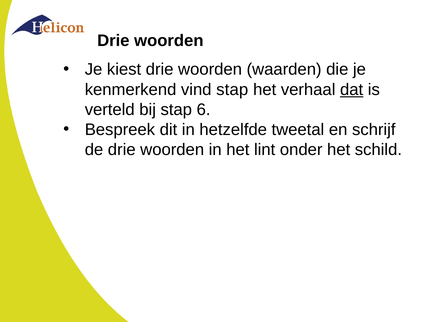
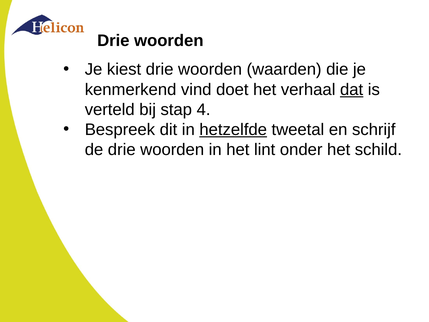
vind stap: stap -> doet
6: 6 -> 4
hetzelfde underline: none -> present
